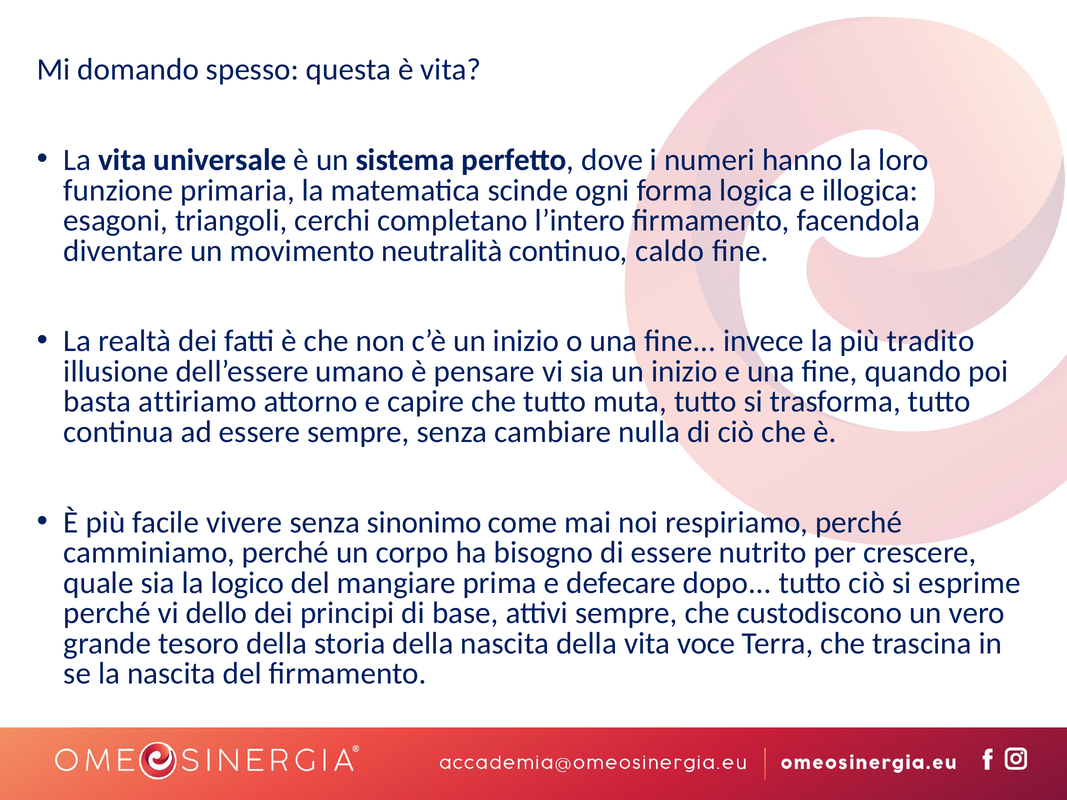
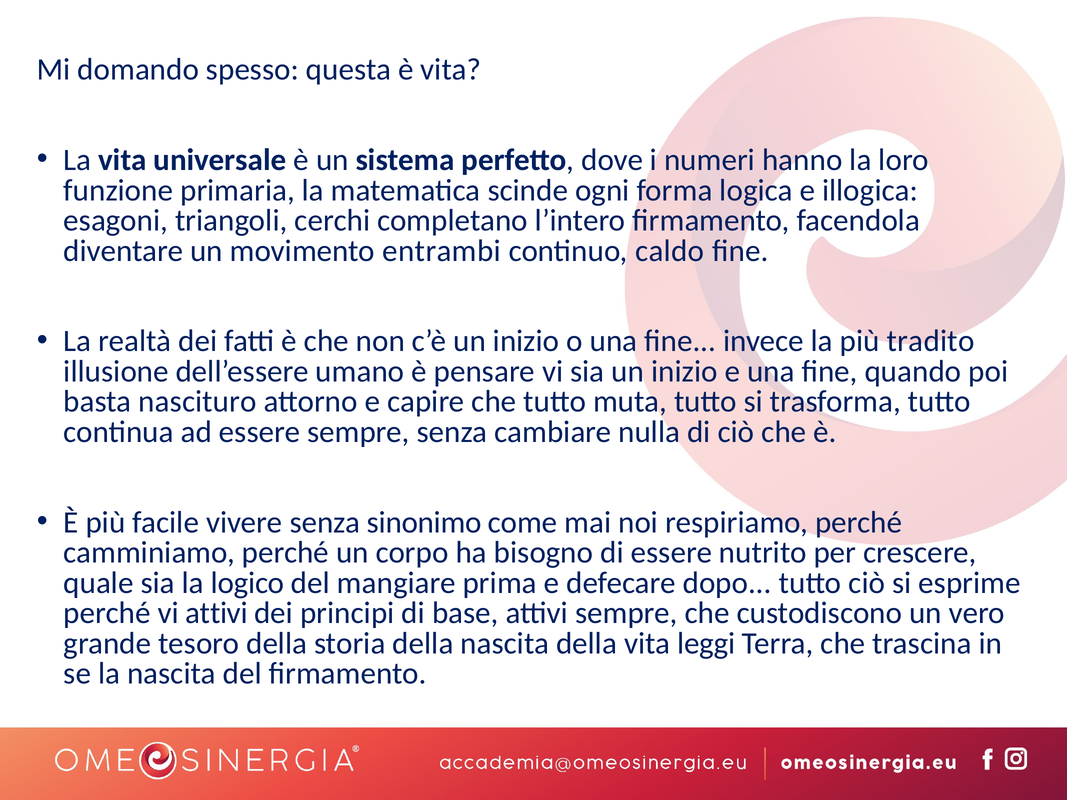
neutralità: neutralità -> entrambi
attiriamo: attiriamo -> nascituro
vi dello: dello -> attivi
voce: voce -> leggi
